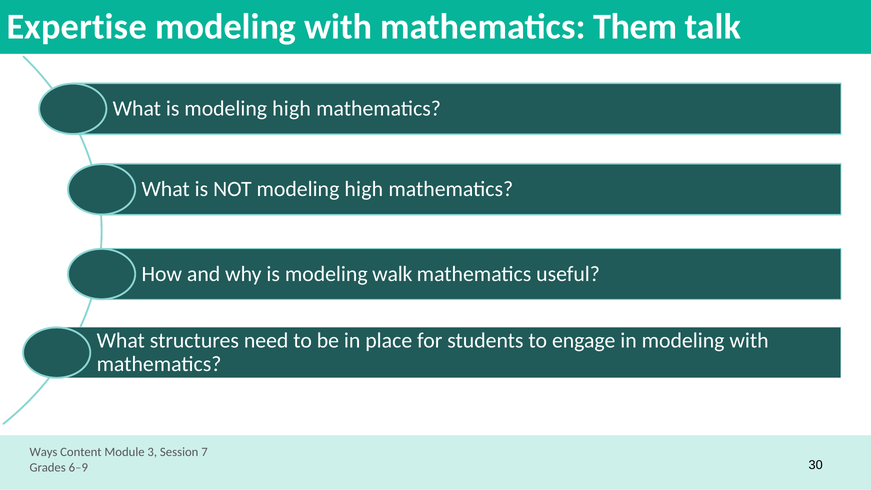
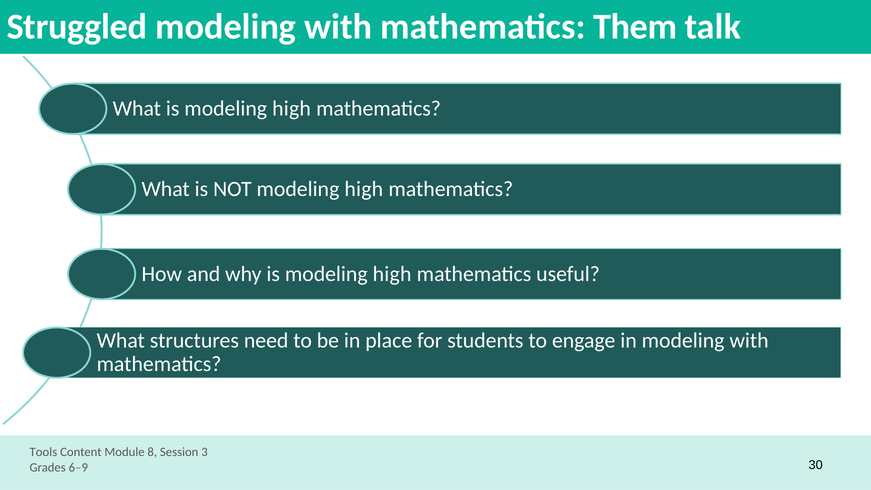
Expertise: Expertise -> Struggled
why is modeling walk: walk -> high
Ways: Ways -> Tools
3: 3 -> 8
7: 7 -> 3
